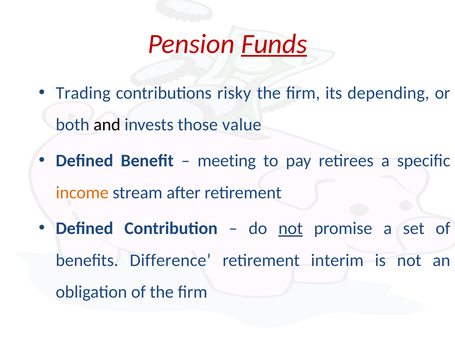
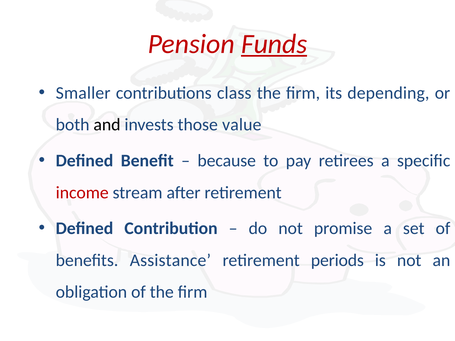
Trading: Trading -> Smaller
risky: risky -> class
meeting: meeting -> because
income colour: orange -> red
not at (291, 229) underline: present -> none
Difference: Difference -> Assistance
interim: interim -> periods
